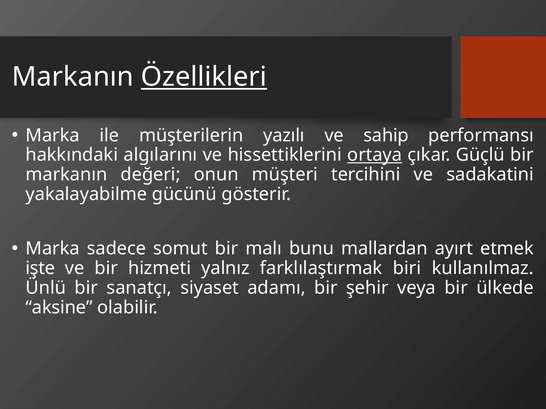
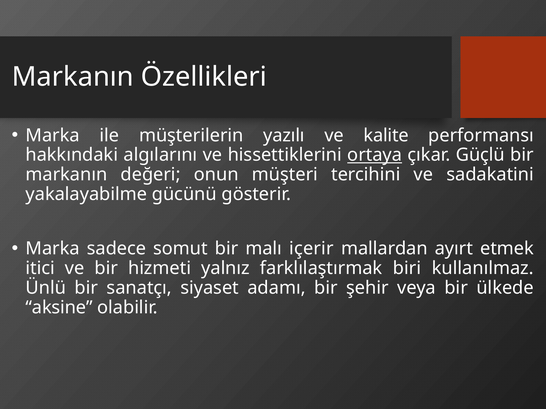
Özellikleri underline: present -> none
sahip: sahip -> kalite
bunu: bunu -> içerir
işte: işte -> itici
